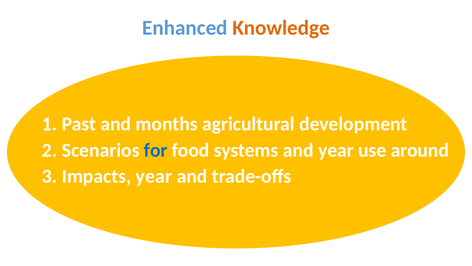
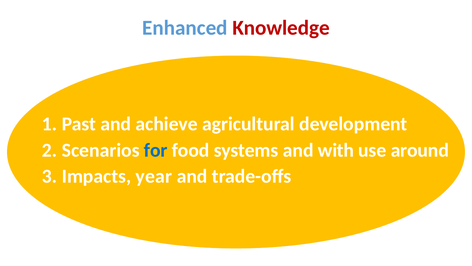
Knowledge colour: orange -> red
months: months -> achieve
and year: year -> with
